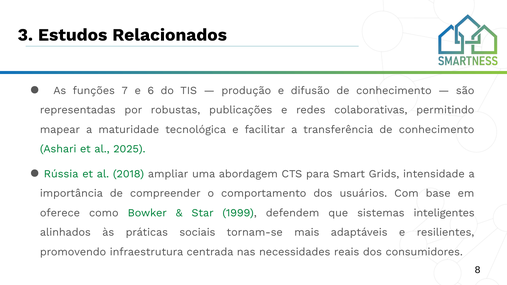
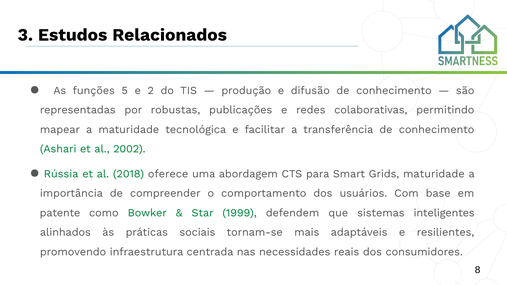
7: 7 -> 5
6: 6 -> 2
2025: 2025 -> 2002
ampliar: ampliar -> oferece
Grids intensidade: intensidade -> maturidade
oferece: oferece -> patente
